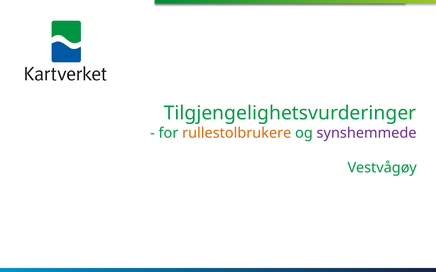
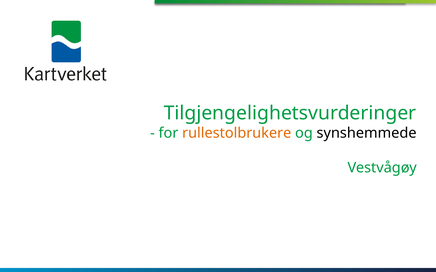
synshemmede colour: purple -> black
